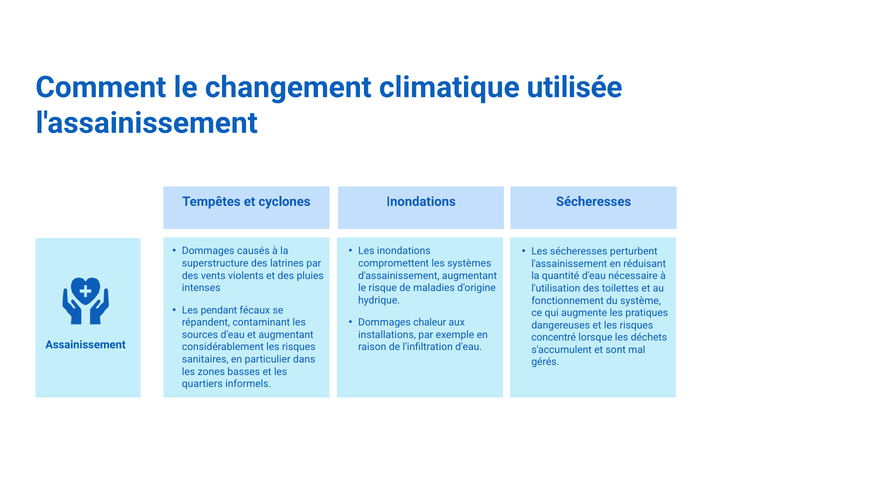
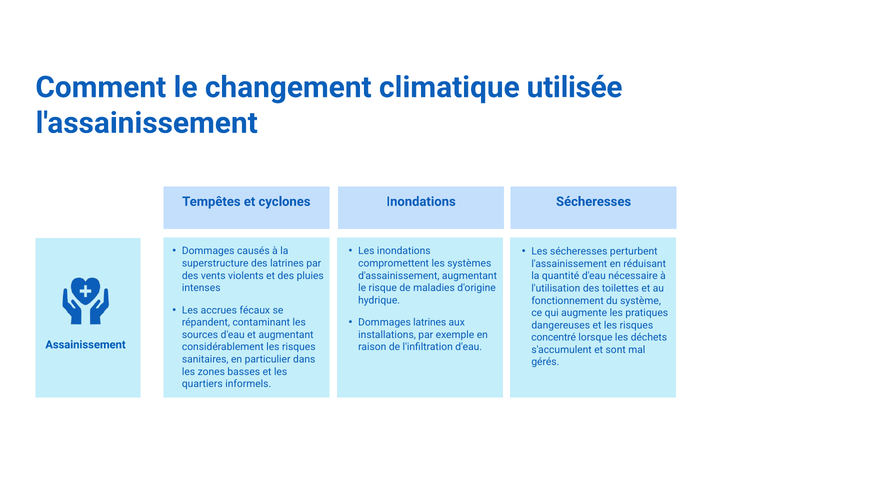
pendant: pendant -> accrues
Dommages chaleur: chaleur -> latrines
